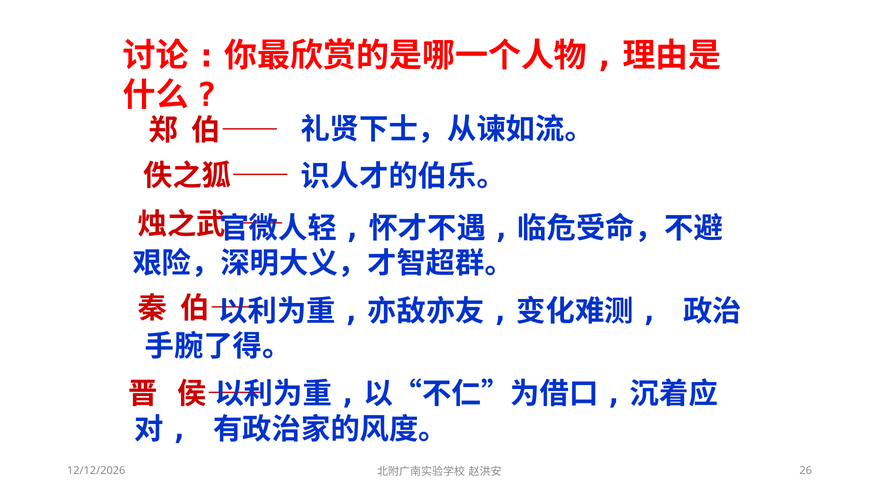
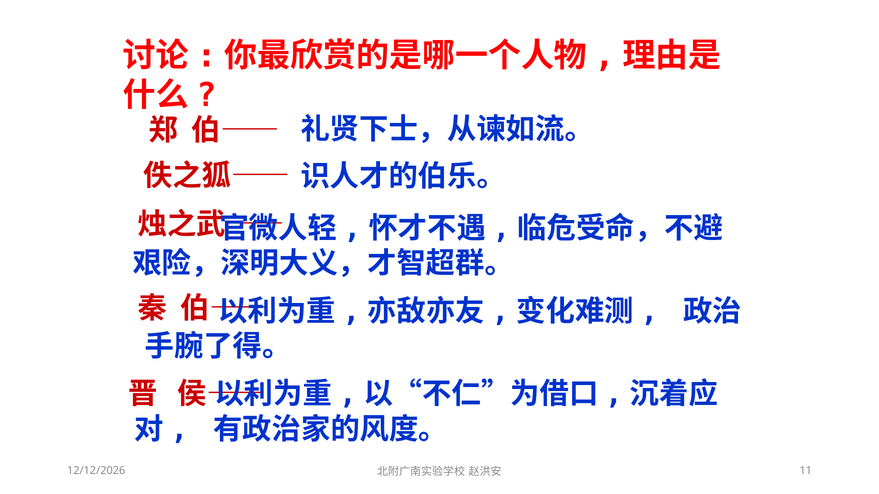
26: 26 -> 11
